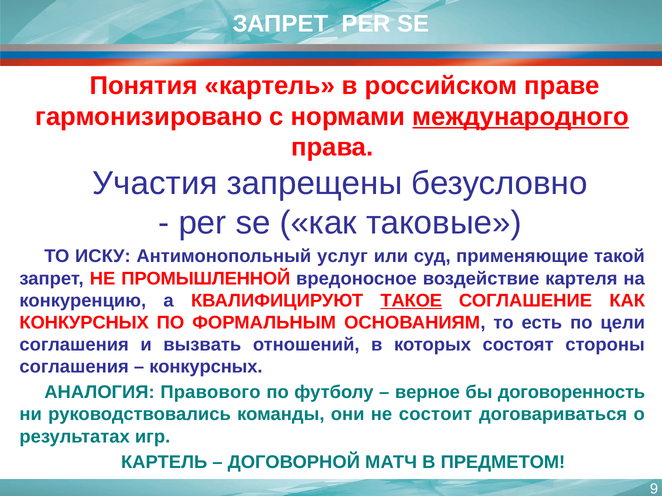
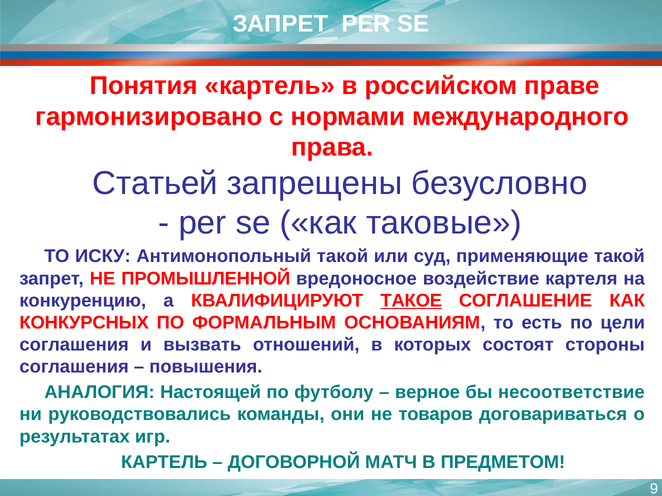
международного underline: present -> none
Участия: Участия -> Статьей
Антимонопольный услуг: услуг -> такой
конкурсных at (206, 367): конкурсных -> повышения
Правового: Правового -> Настоящей
договоренность: договоренность -> несоответствие
состоит: состоит -> товаров
